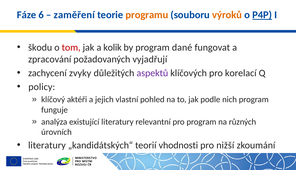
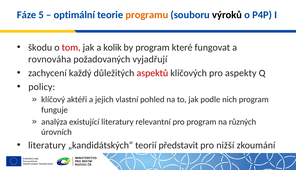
6: 6 -> 5
zaměření: zaměření -> optimální
výroků colour: orange -> black
P4P underline: present -> none
dané: dané -> které
zpracování: zpracování -> rovnováha
zvyky: zvyky -> každý
aspektů colour: purple -> red
korelací: korelací -> aspekty
vhodnosti: vhodnosti -> představit
